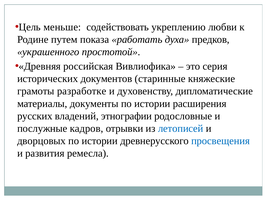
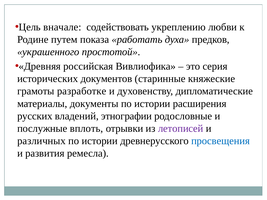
меньше: меньше -> вначале
кадров: кадров -> вплоть
летописей colour: blue -> purple
дворцовых: дворцовых -> различных
